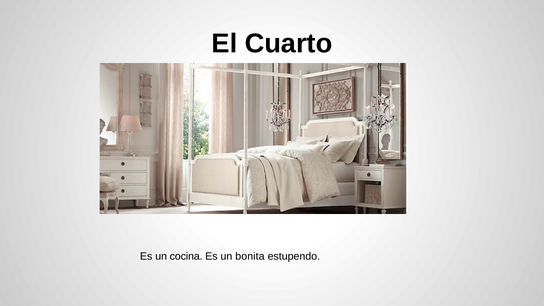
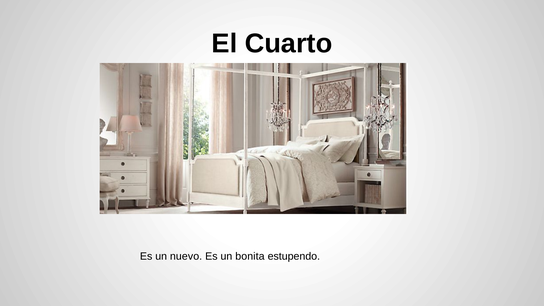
cocina: cocina -> nuevo
